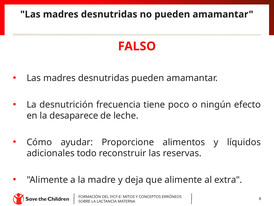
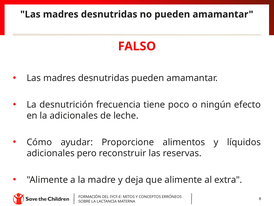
la desaparece: desaparece -> adicionales
todo: todo -> pero
